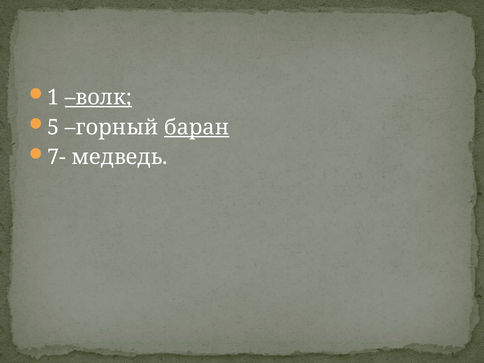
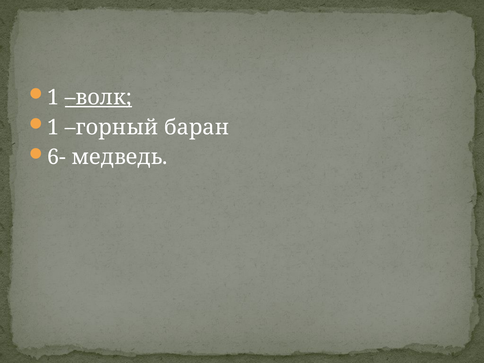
5 at (53, 127): 5 -> 1
баран underline: present -> none
7-: 7- -> 6-
